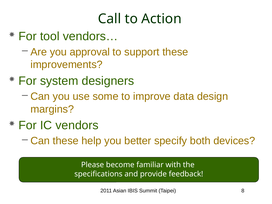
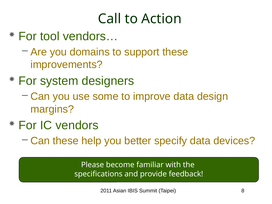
approval: approval -> domains
specify both: both -> data
